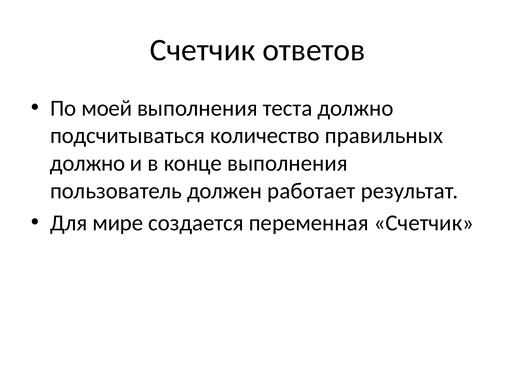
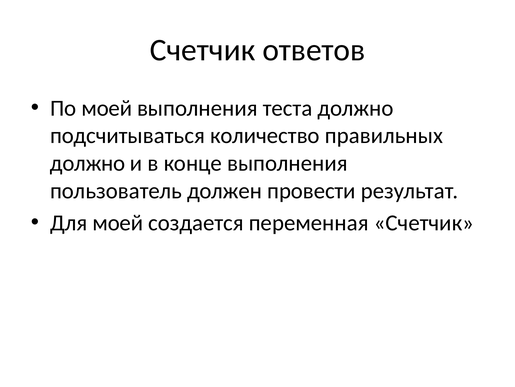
работает: работает -> провести
Для мире: мире -> моей
